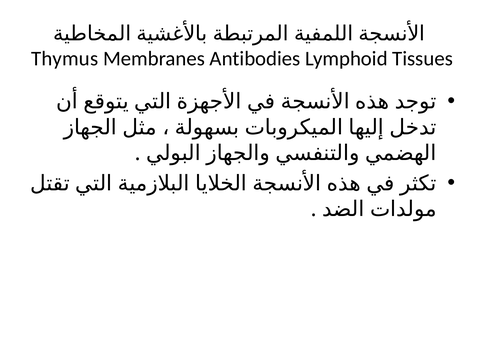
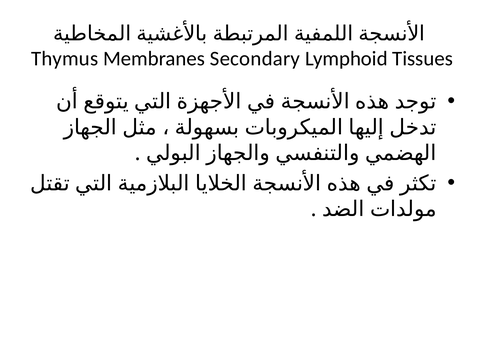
Antibodies: Antibodies -> Secondary
